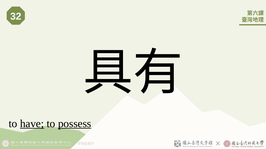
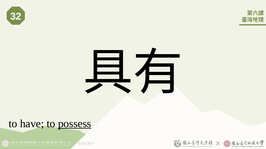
have underline: present -> none
